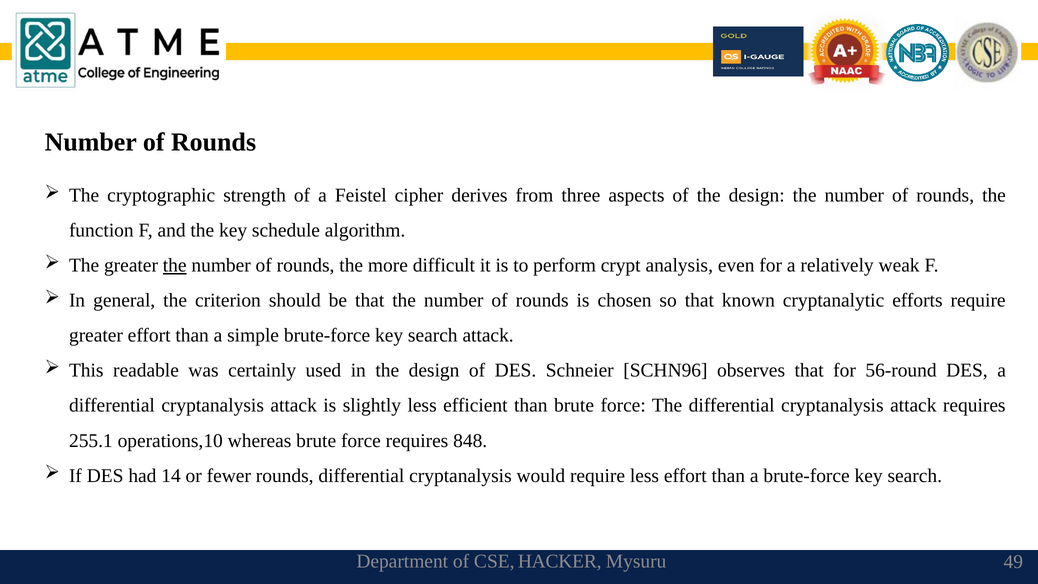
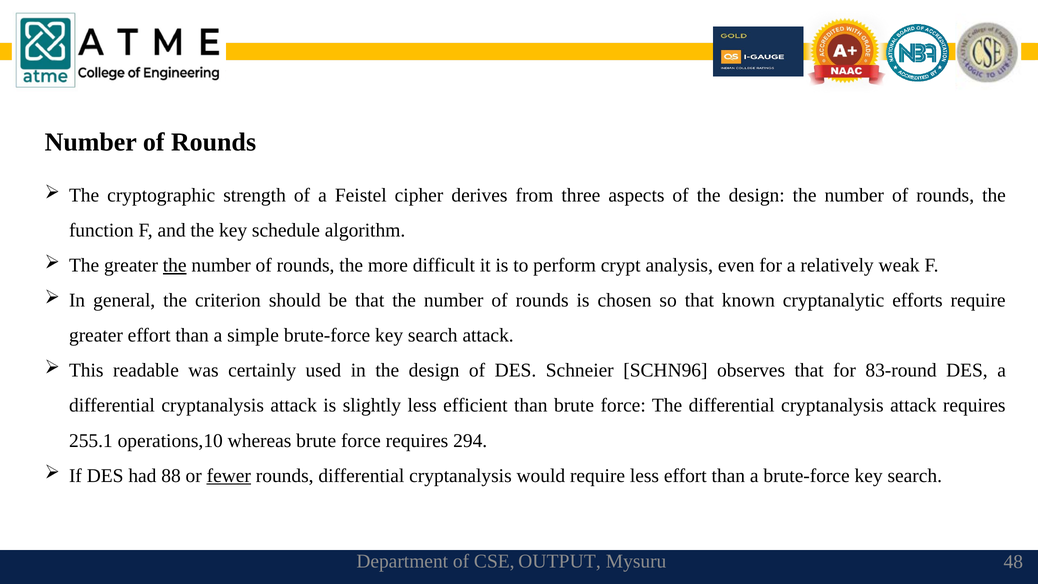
56-round: 56-round -> 83-round
848: 848 -> 294
14: 14 -> 88
fewer underline: none -> present
HACKER: HACKER -> OUTPUT
49: 49 -> 48
